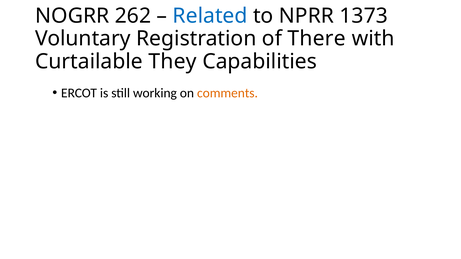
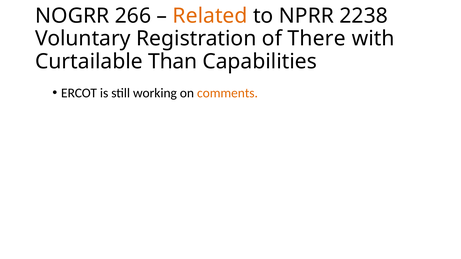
262: 262 -> 266
Related colour: blue -> orange
1373: 1373 -> 2238
They: They -> Than
